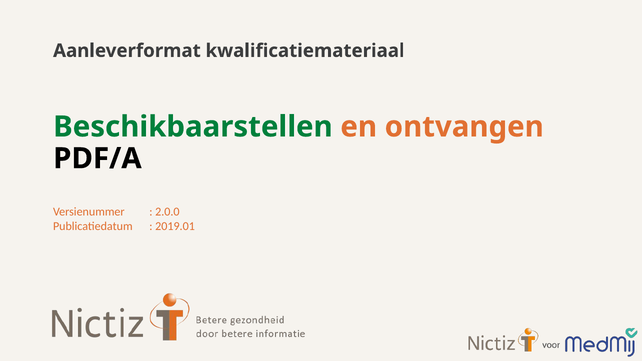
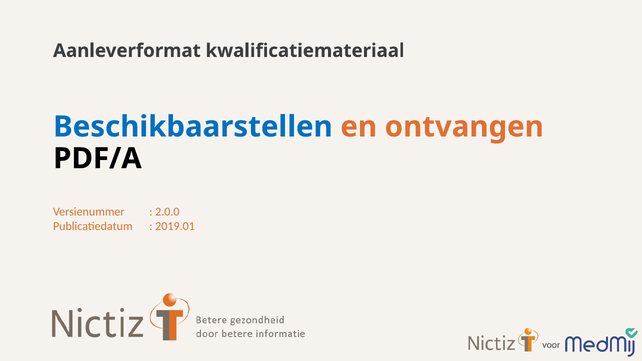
Beschikbaarstellen colour: green -> blue
